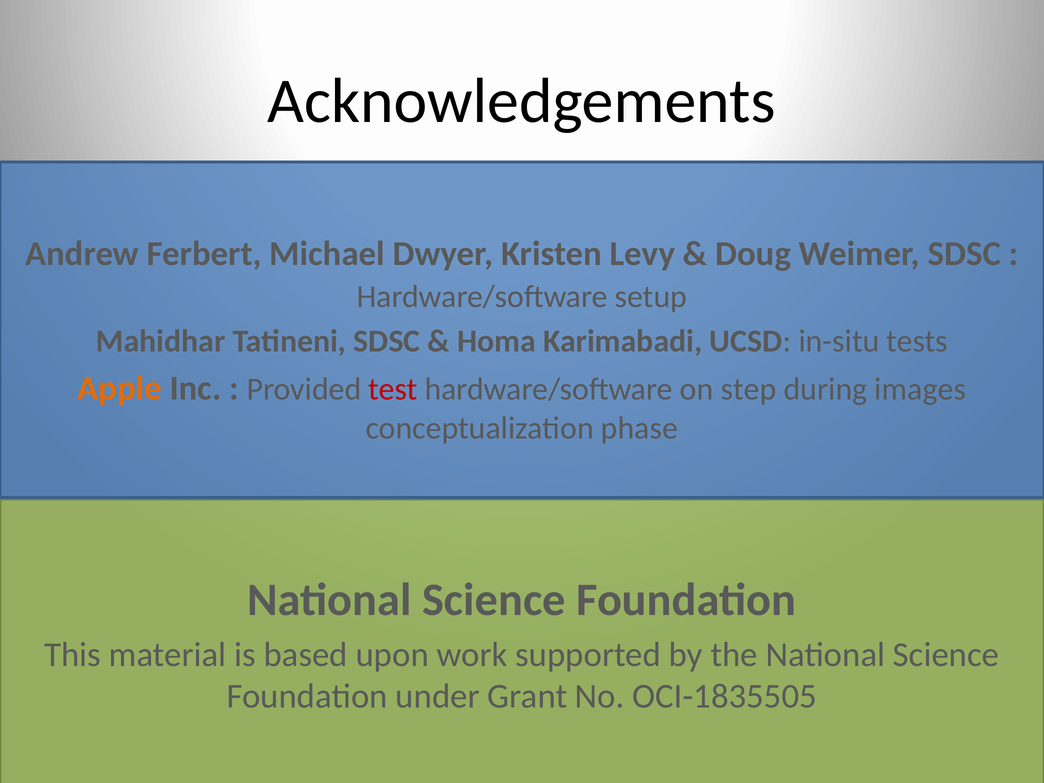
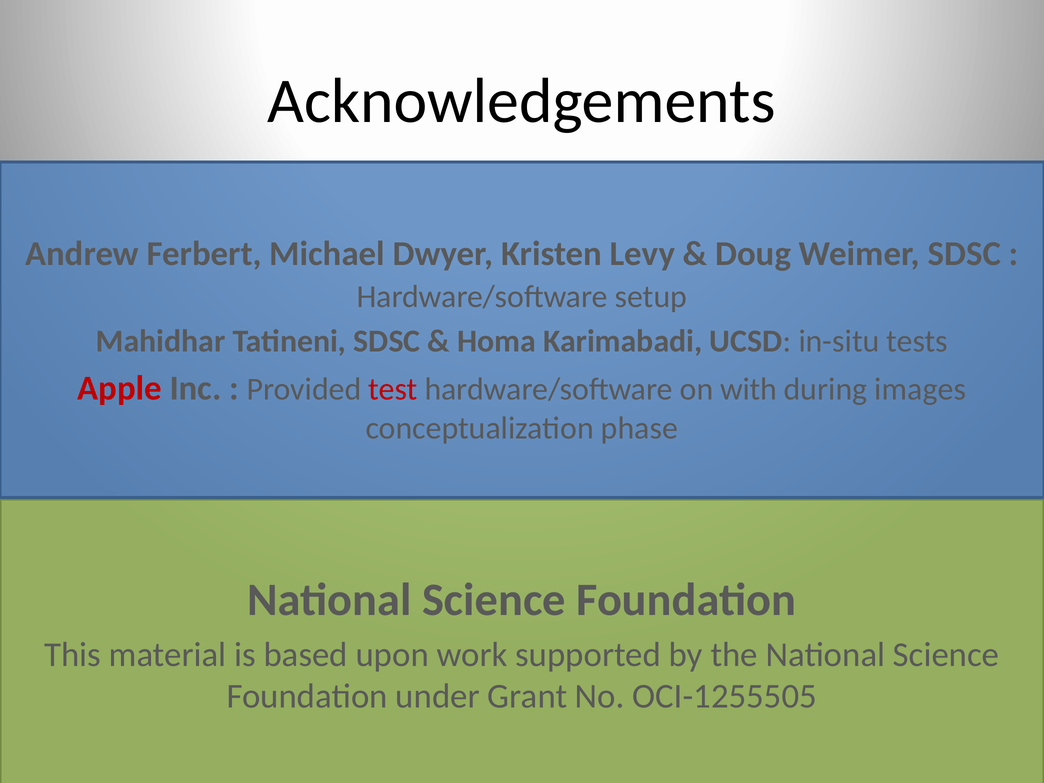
Apple colour: orange -> red
step: step -> with
OCI-1835505: OCI-1835505 -> OCI-1255505
